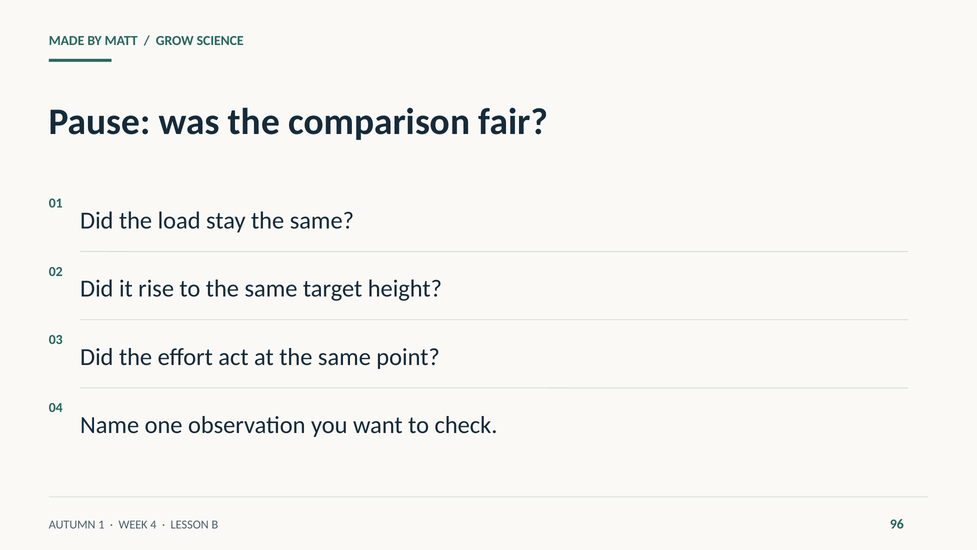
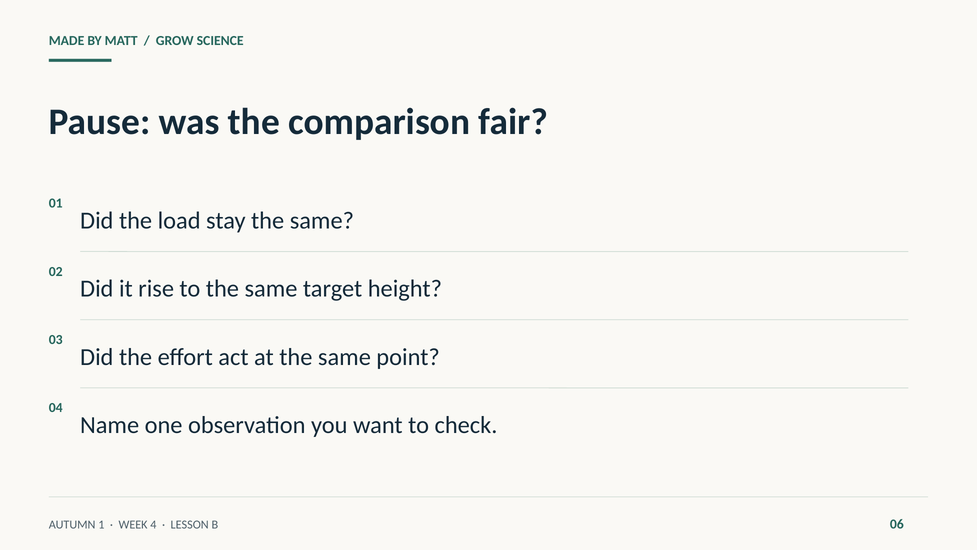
96: 96 -> 06
